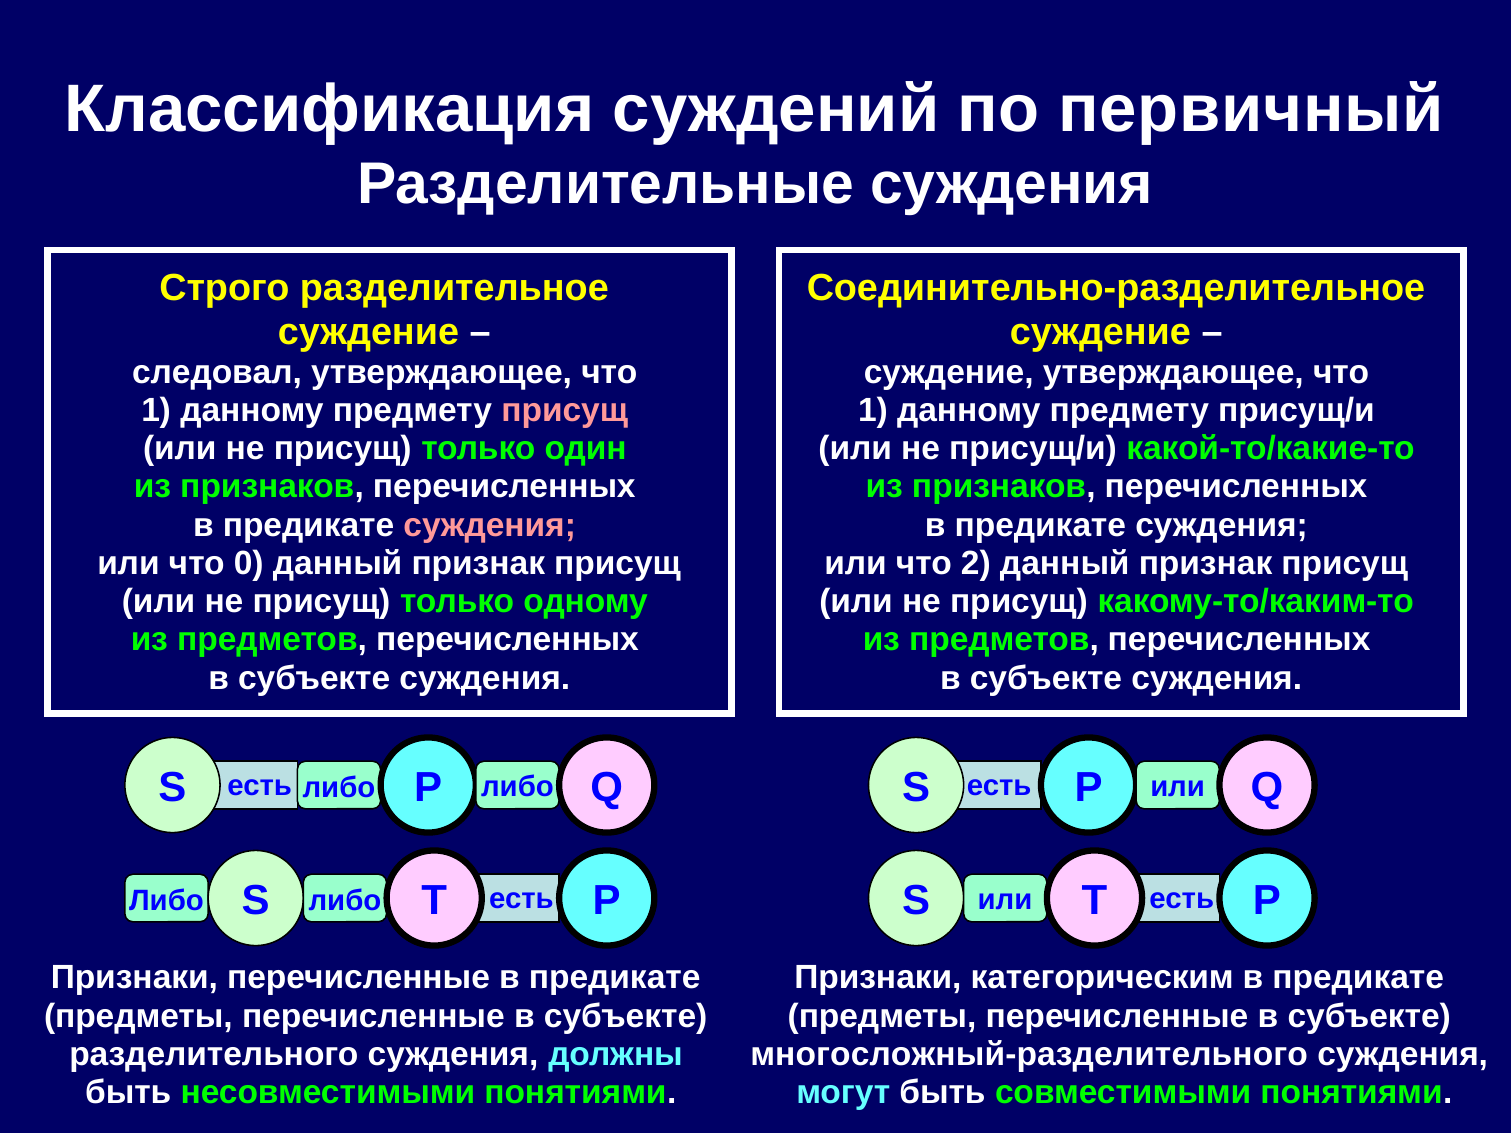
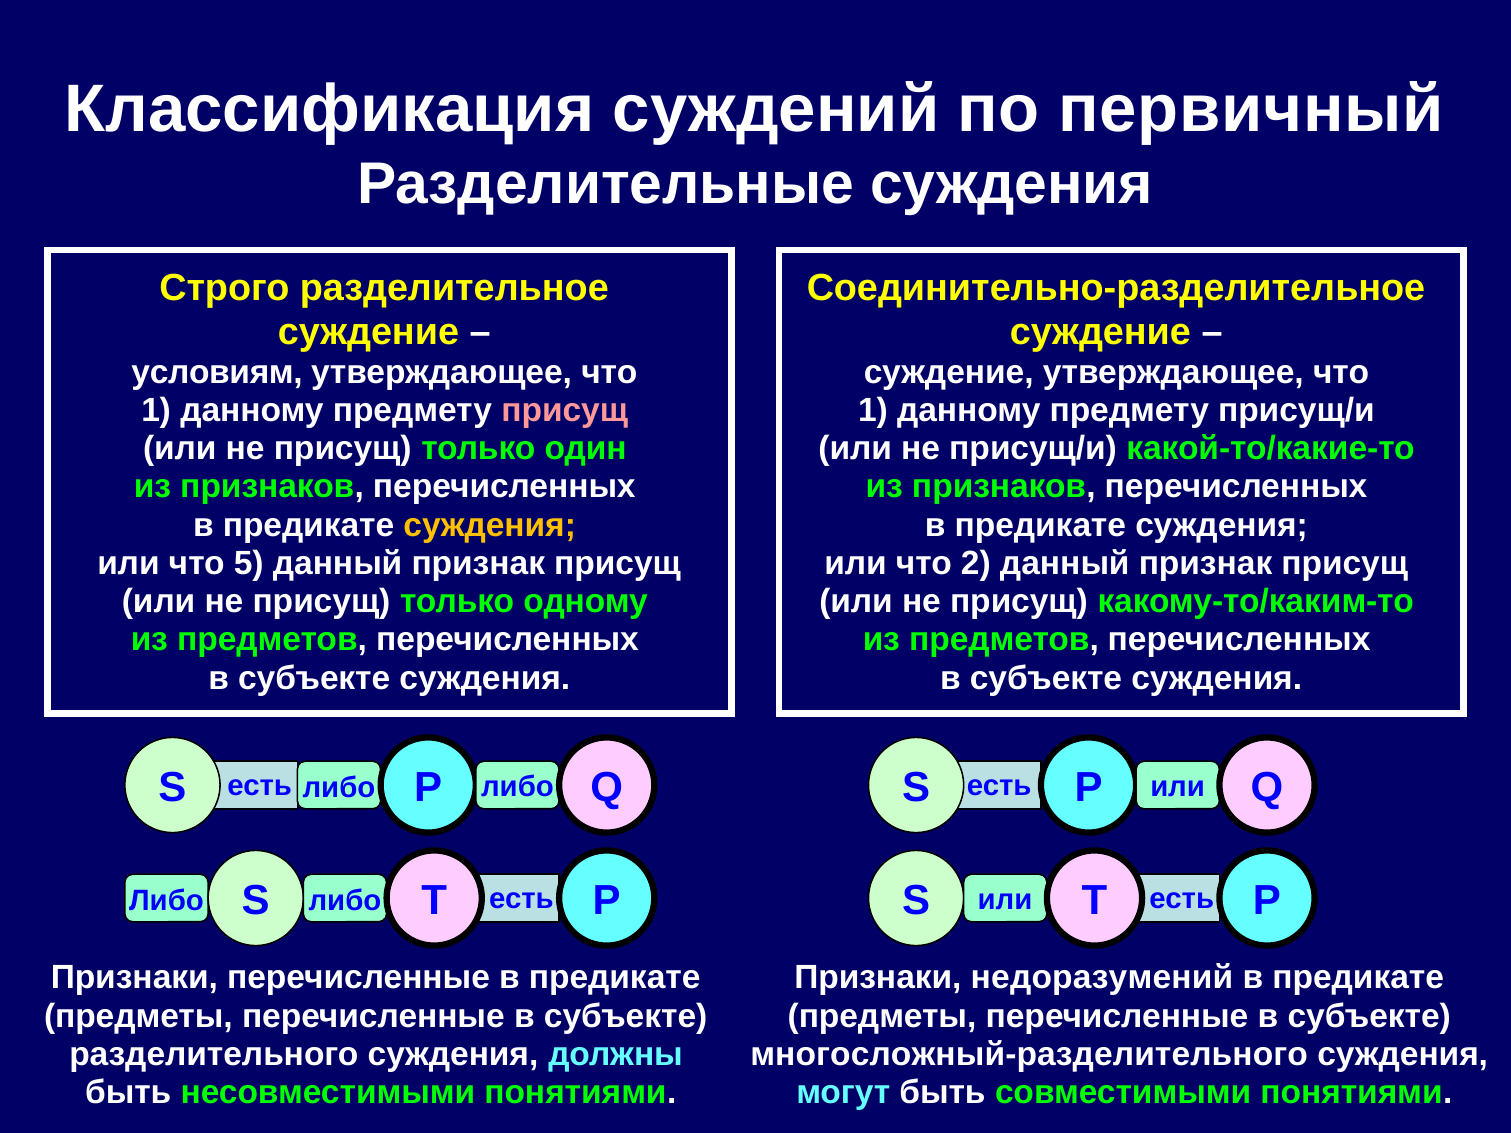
следовал: следовал -> условиям
суждения at (490, 525) colour: pink -> yellow
0: 0 -> 5
категорическим: категорическим -> недоразумений
